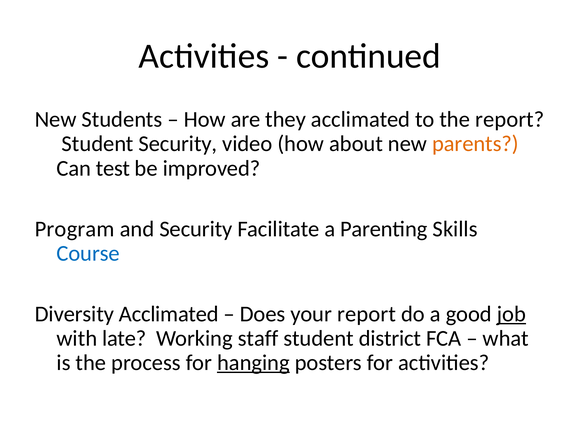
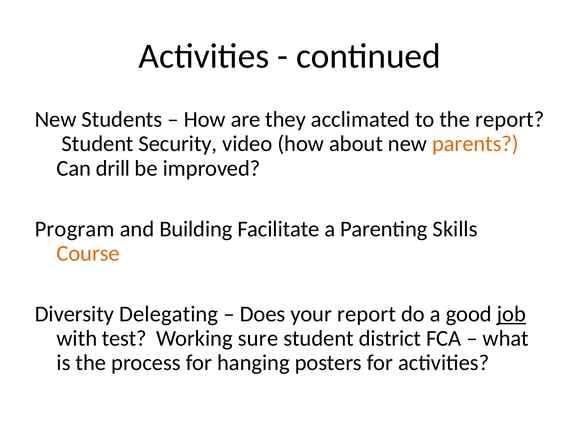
test: test -> drill
and Security: Security -> Building
Course colour: blue -> orange
Diversity Acclimated: Acclimated -> Delegating
late: late -> test
staff: staff -> sure
hanging underline: present -> none
